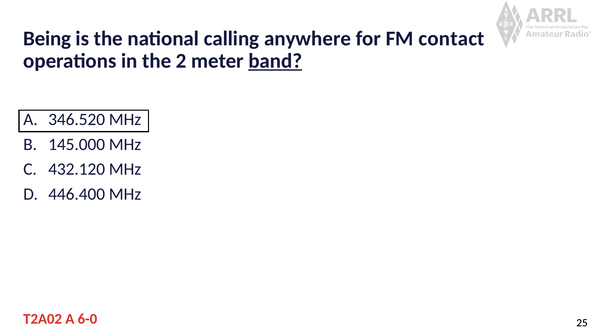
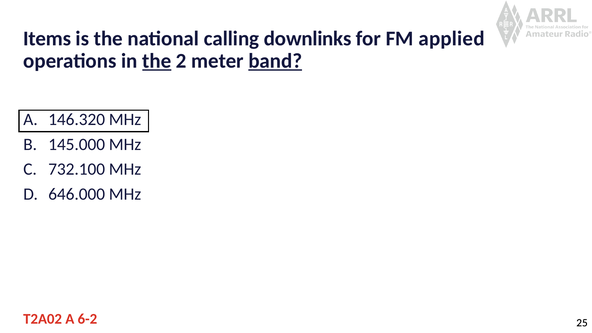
Being: Being -> Items
anywhere: anywhere -> downlinks
contact: contact -> applied
the at (157, 61) underline: none -> present
346.520: 346.520 -> 146.320
432.120: 432.120 -> 732.100
446.400: 446.400 -> 646.000
6-0: 6-0 -> 6-2
